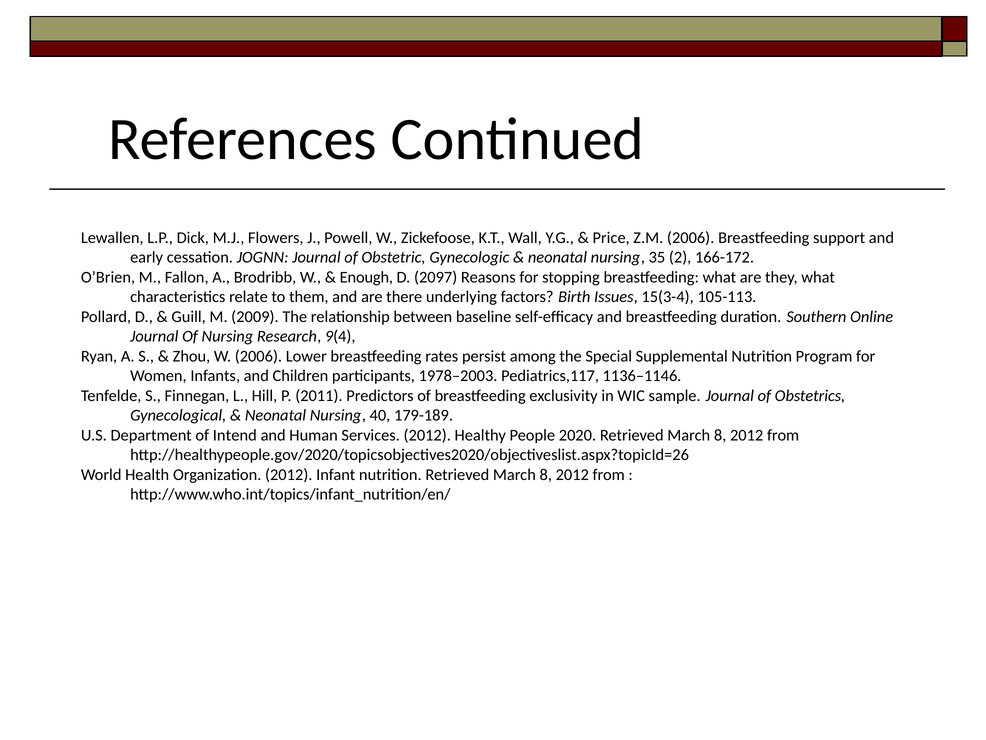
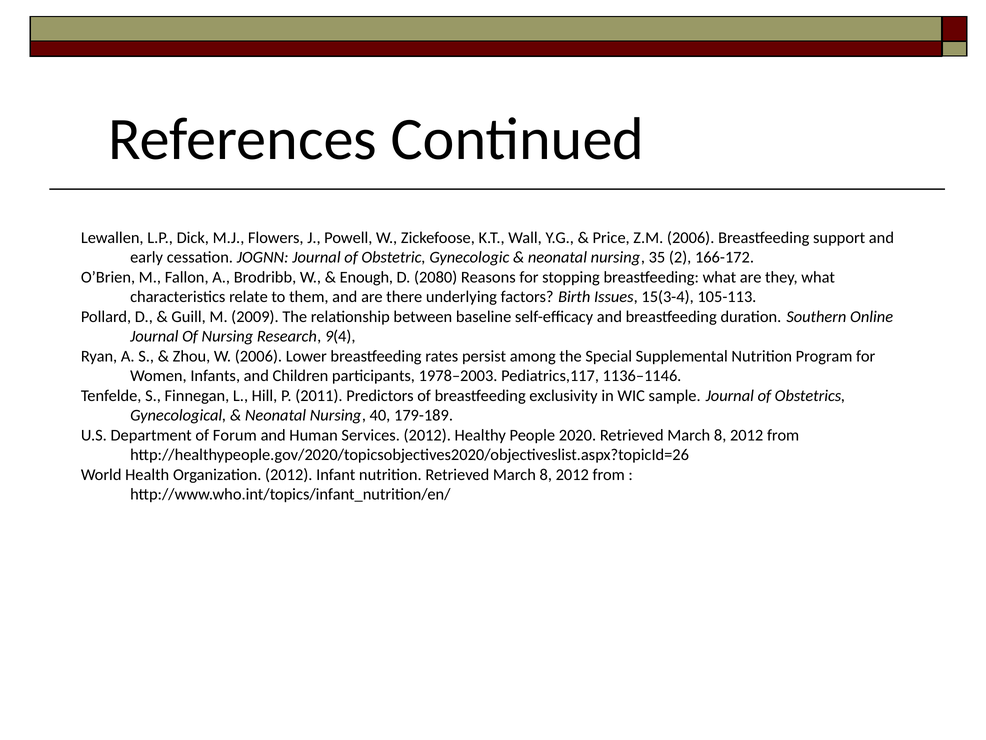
2097: 2097 -> 2080
Intend: Intend -> Forum
